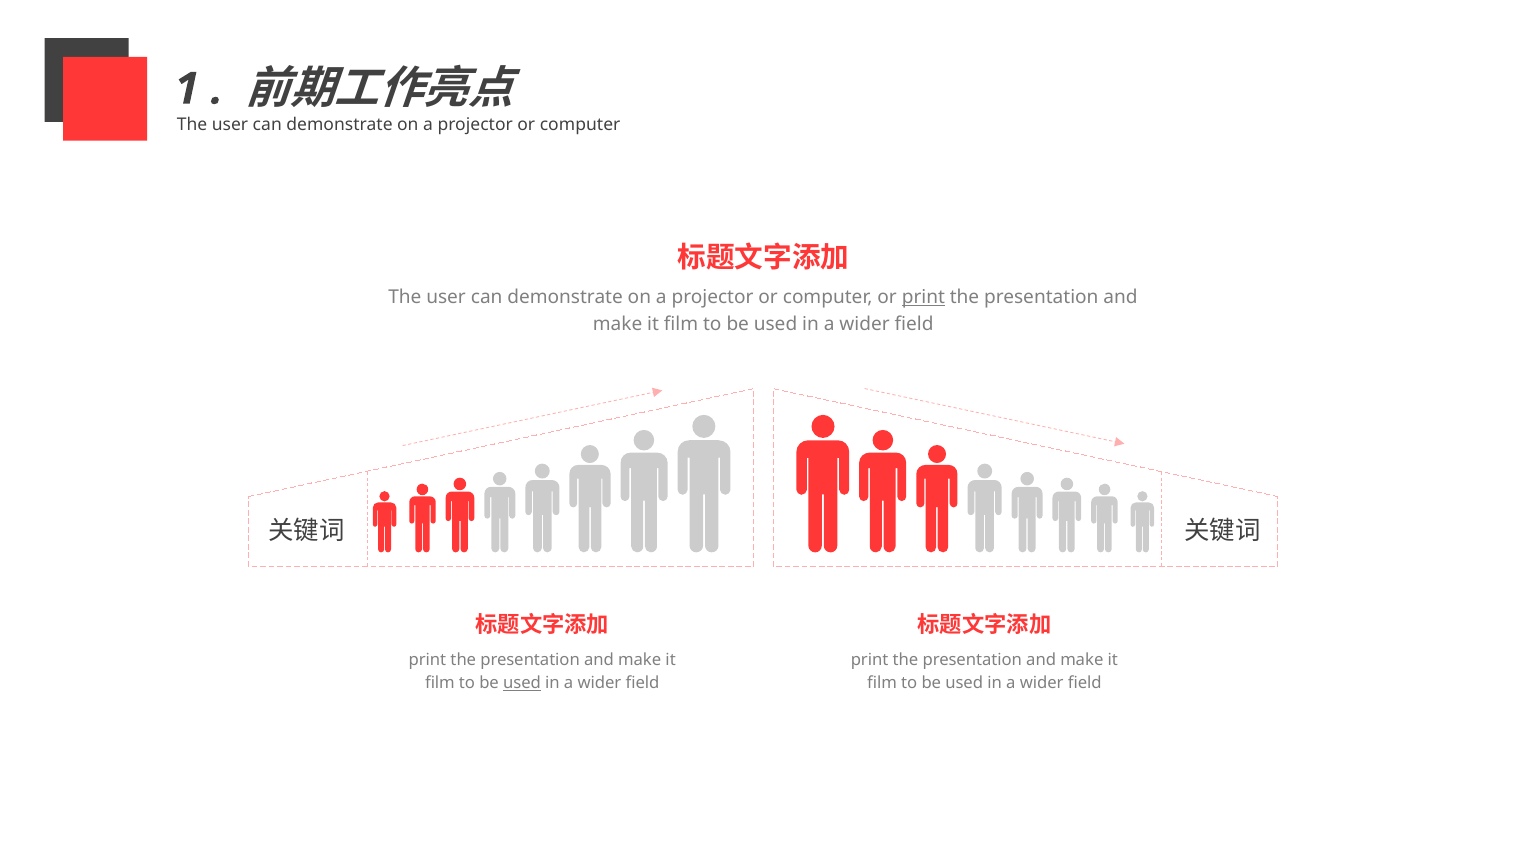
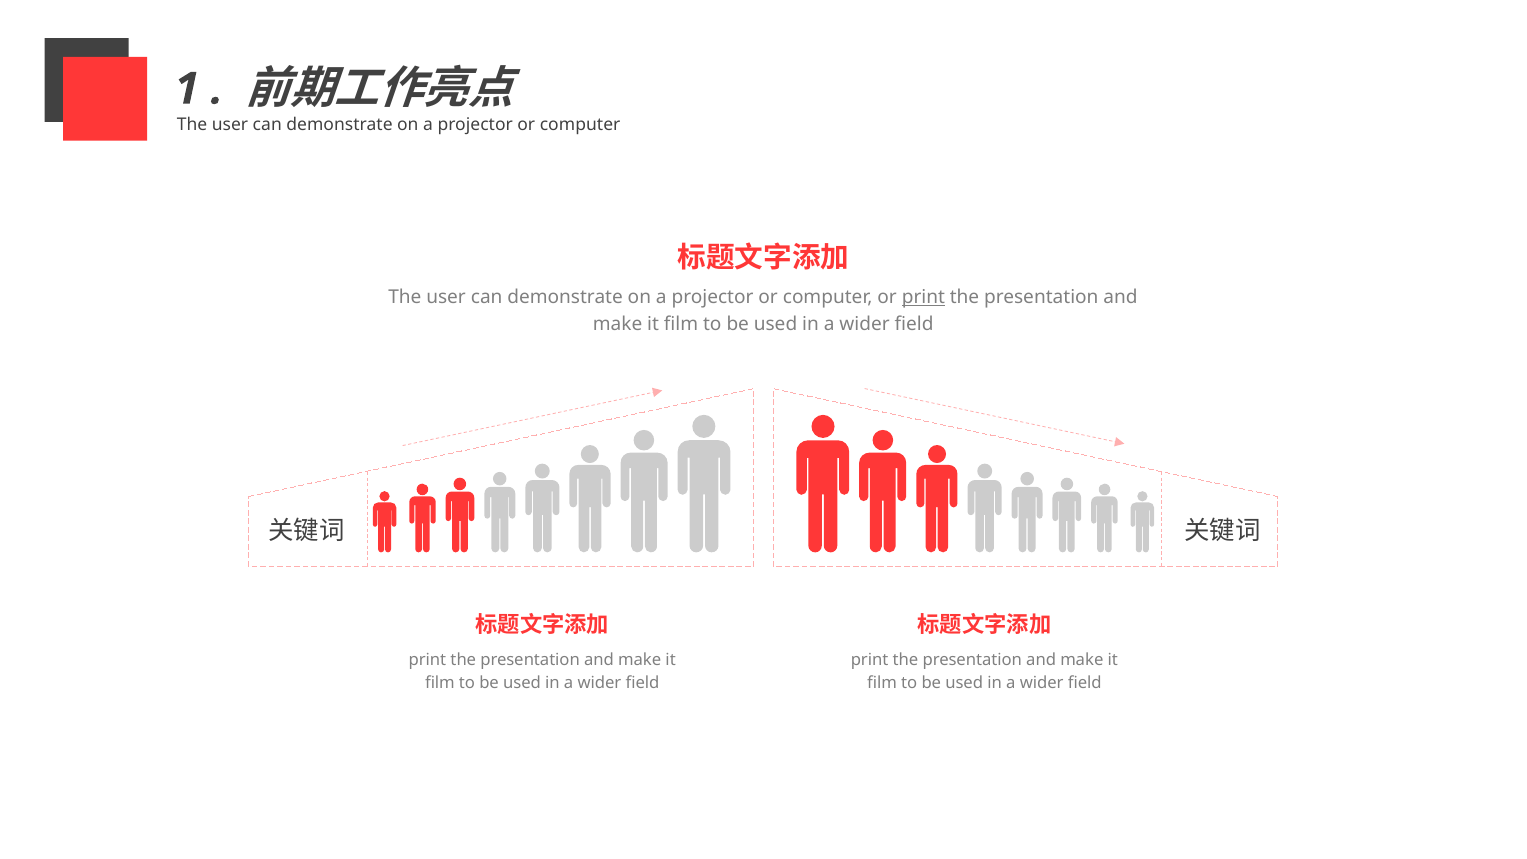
used at (522, 683) underline: present -> none
